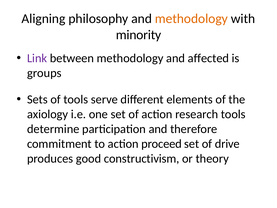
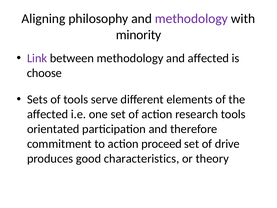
methodology at (191, 19) colour: orange -> purple
groups: groups -> choose
axiology at (48, 114): axiology -> affected
determine: determine -> orientated
constructivism: constructivism -> characteristics
